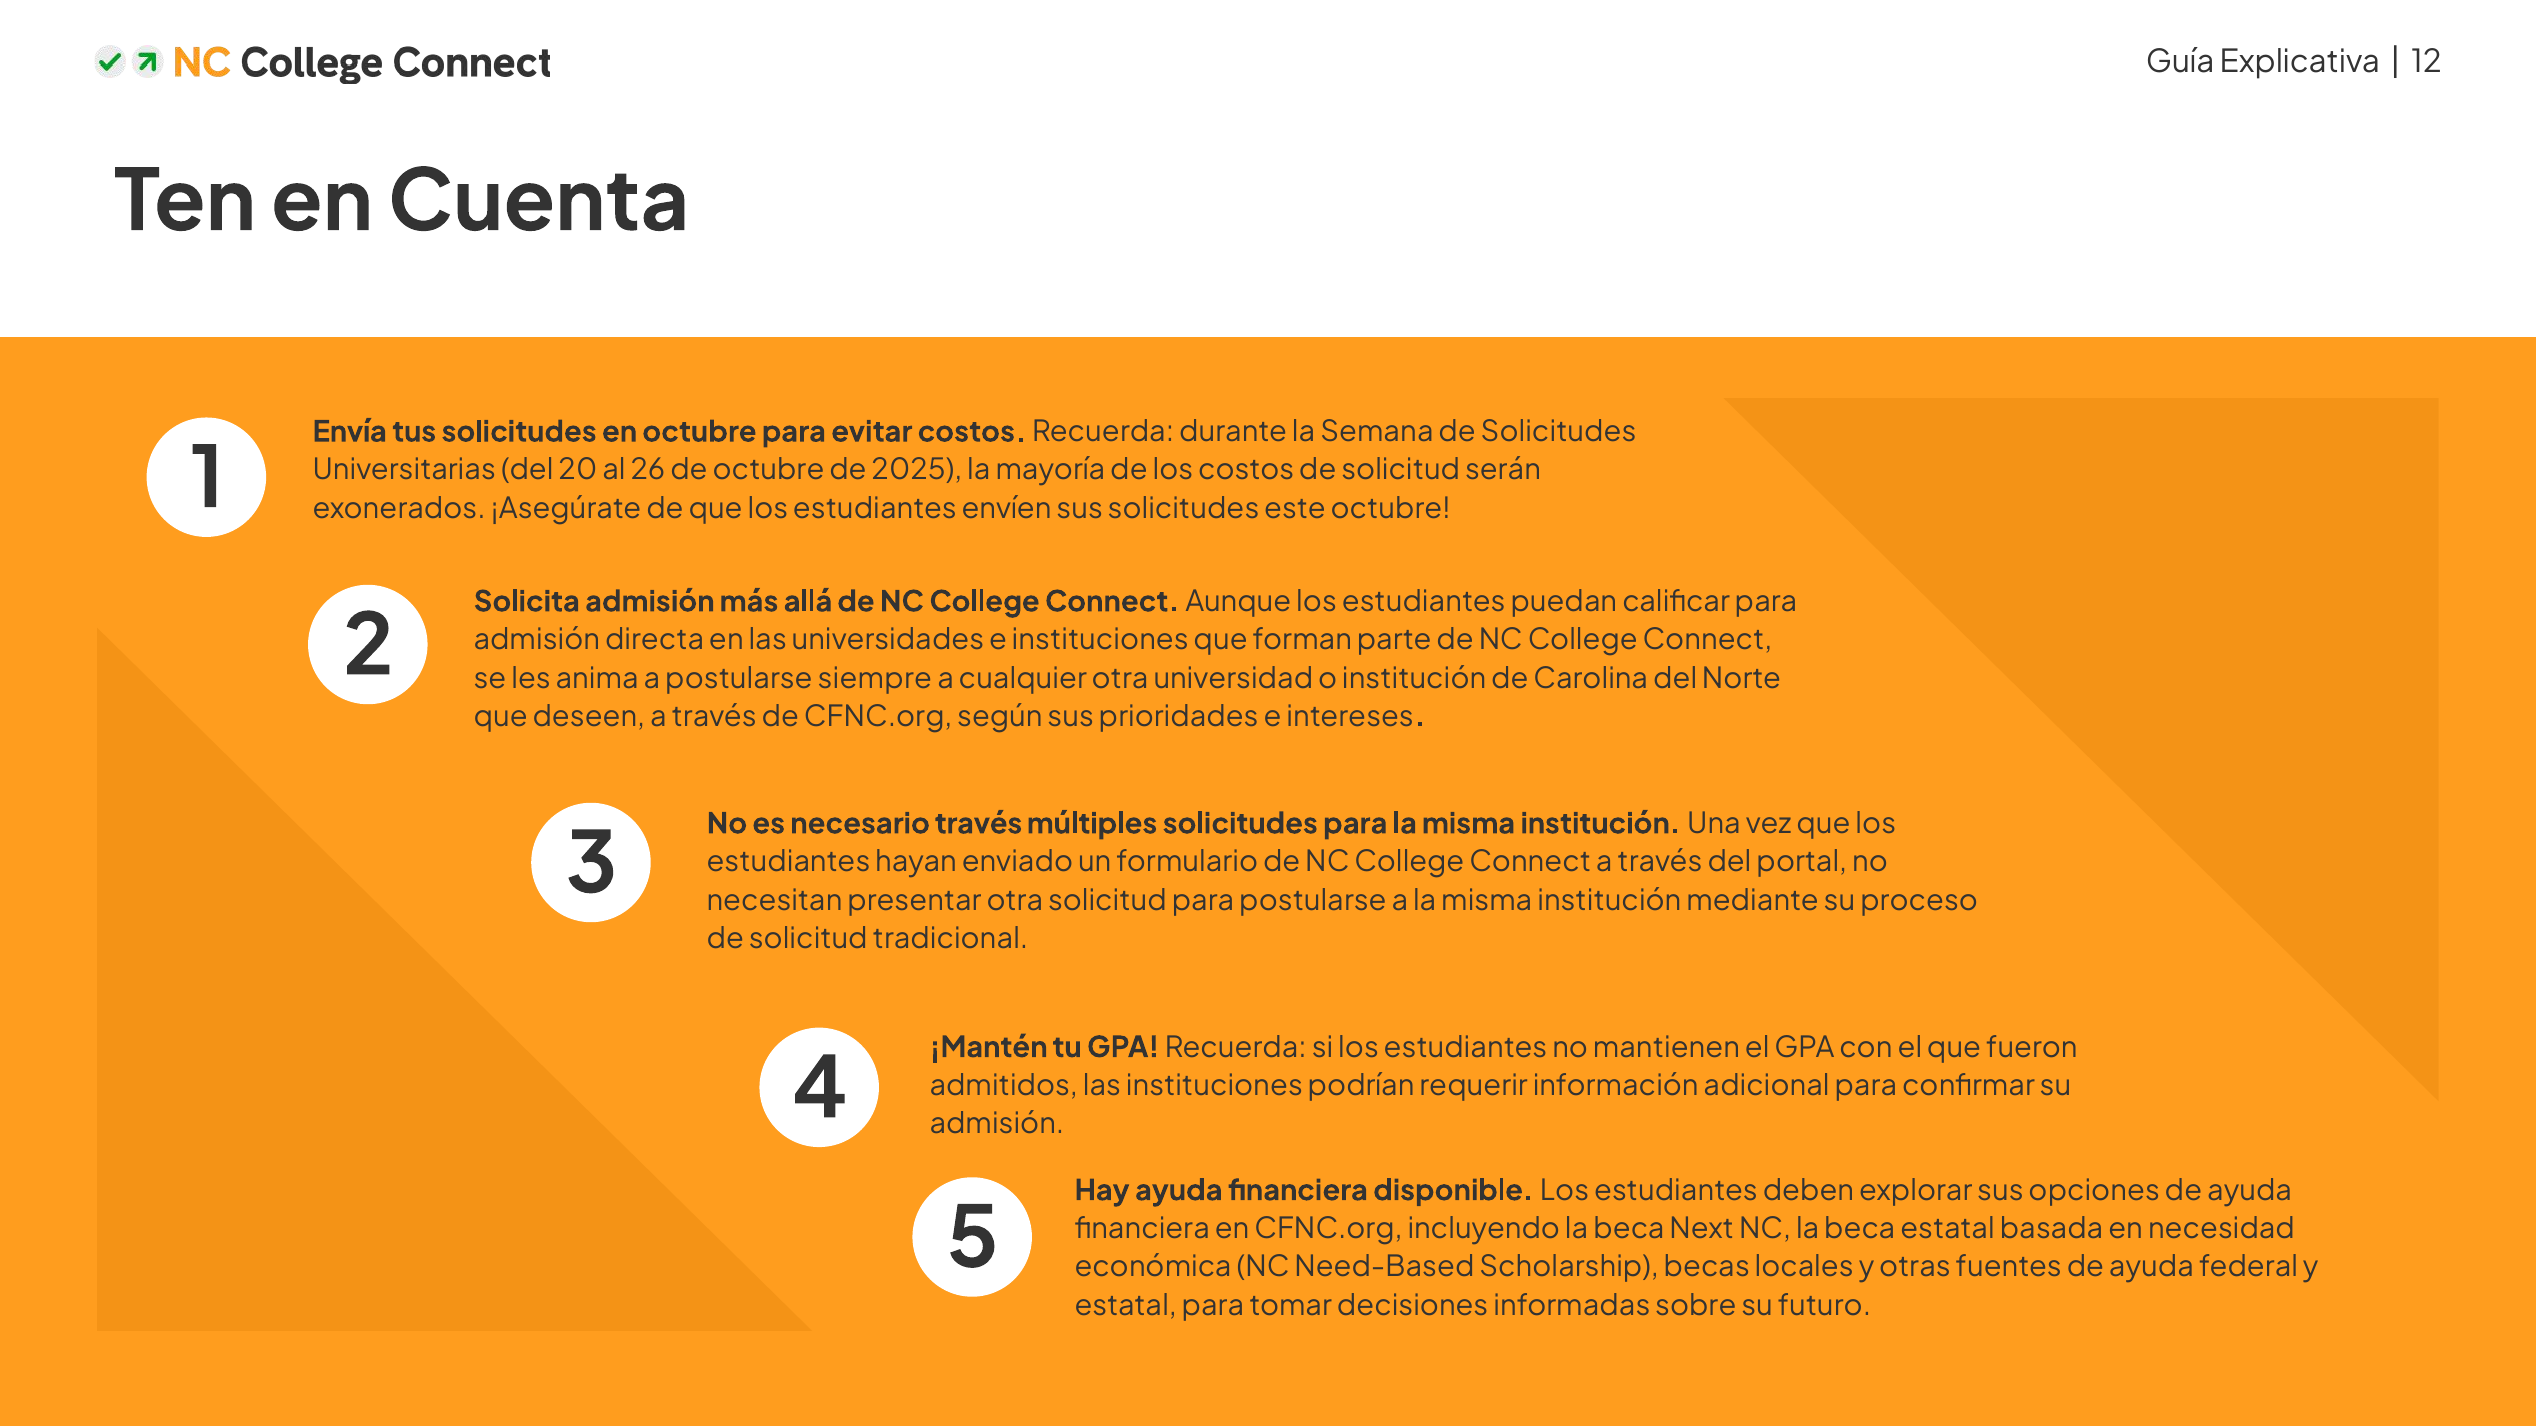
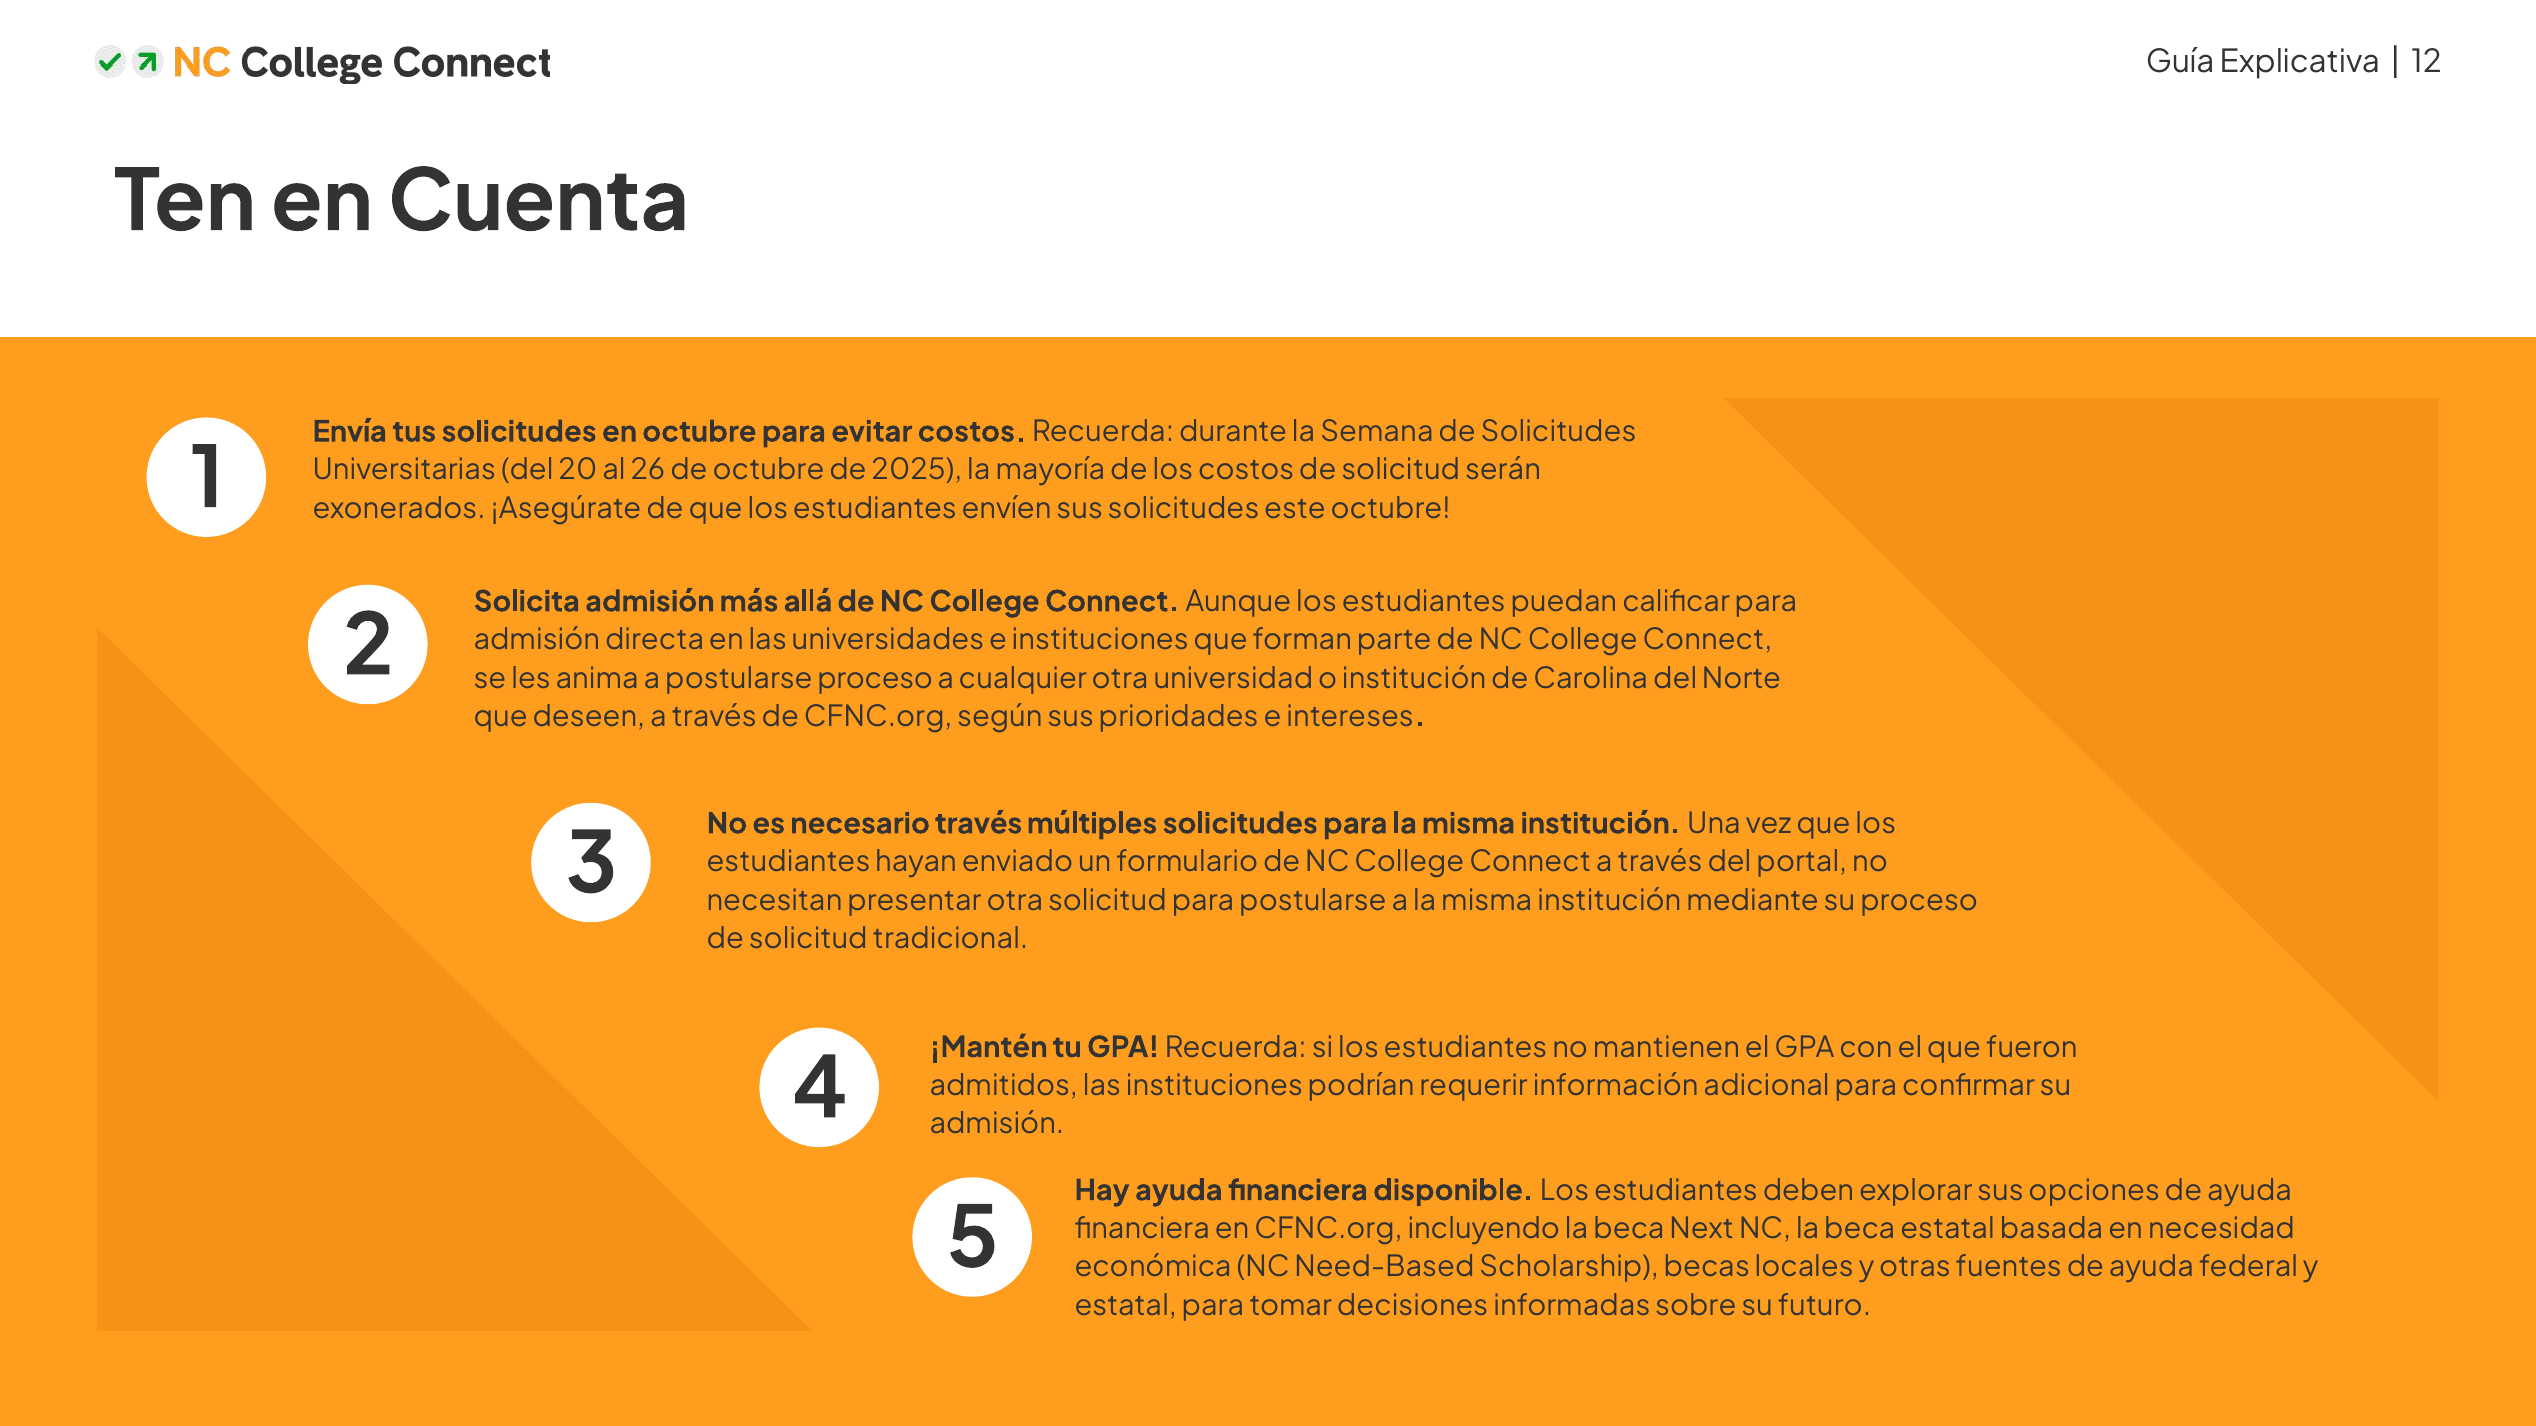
postularse siempre: siempre -> proceso
